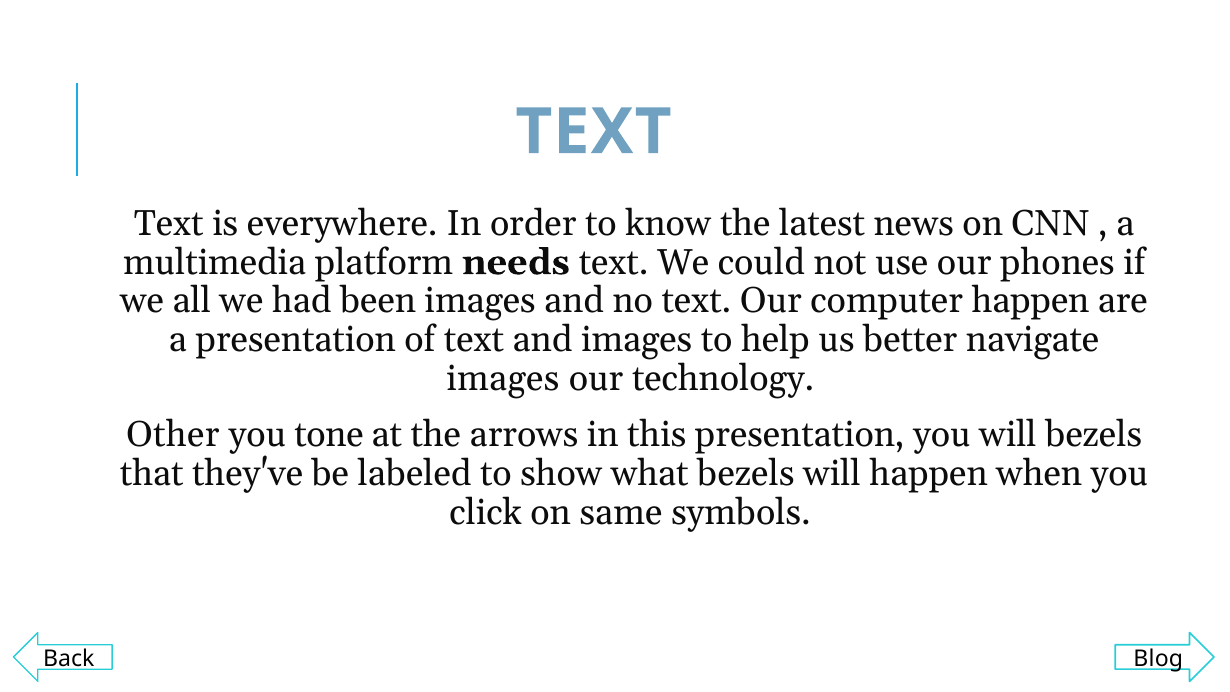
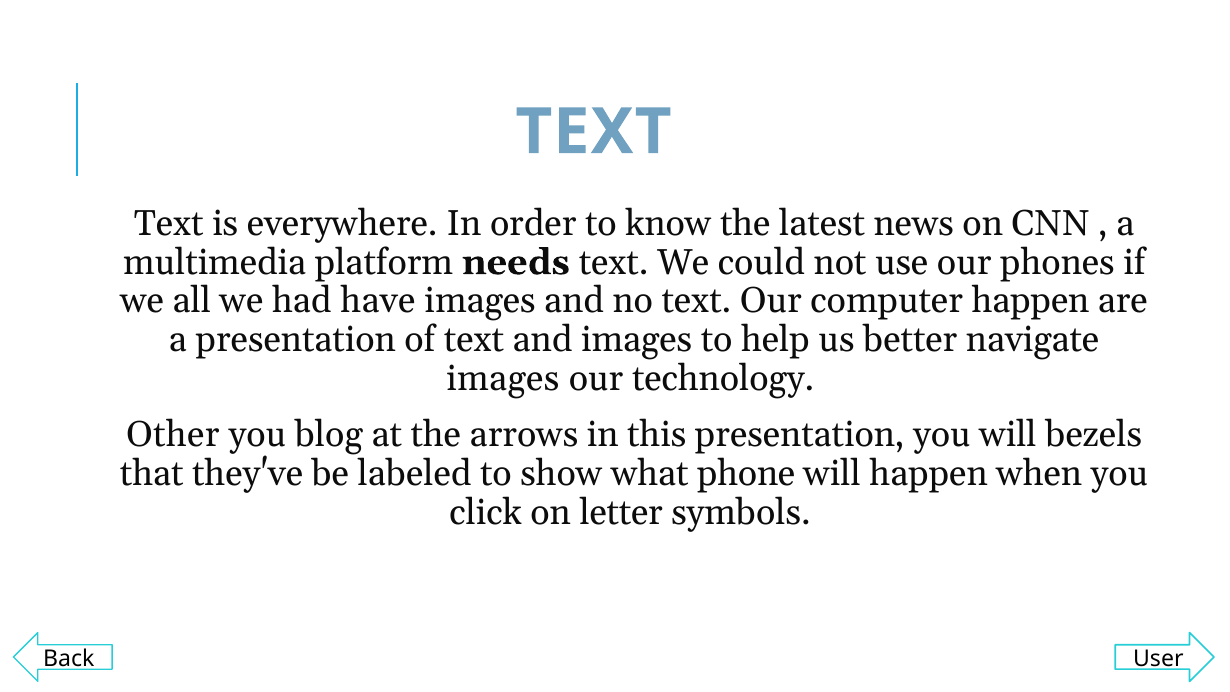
been: been -> have
tone: tone -> blog
what bezels: bezels -> phone
same: same -> letter
Blog: Blog -> User
